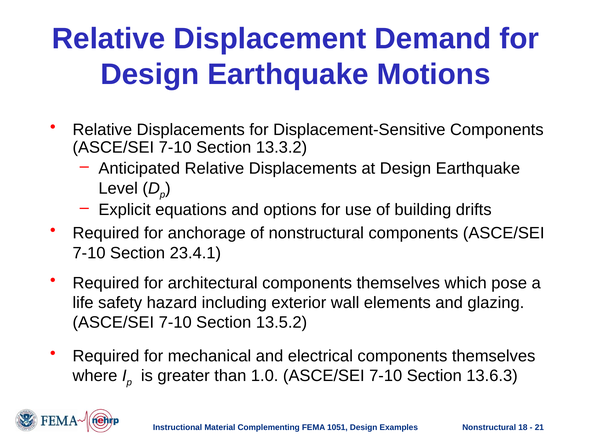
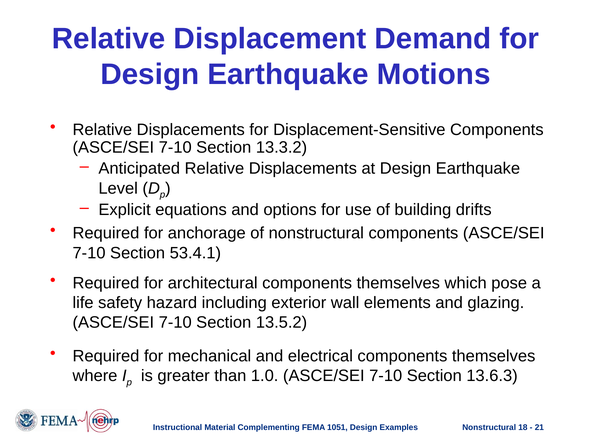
23.4.1: 23.4.1 -> 53.4.1
